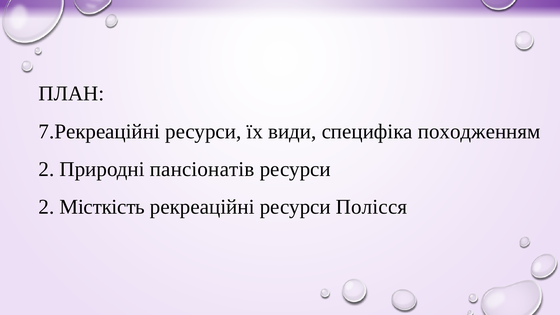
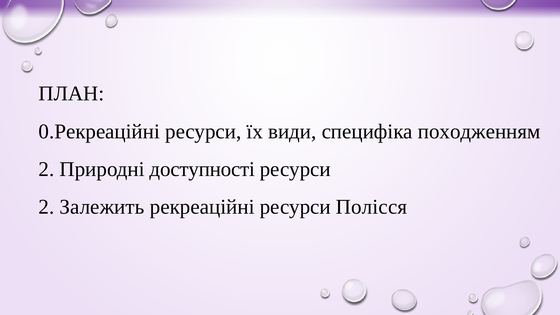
7.Рекреаційні: 7.Рекреаційні -> 0.Рекреаційні
пансіонатів: пансіонатів -> доступності
Місткість: Місткість -> Залежить
